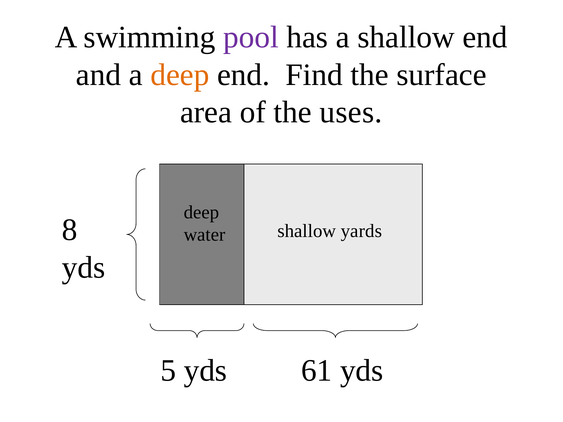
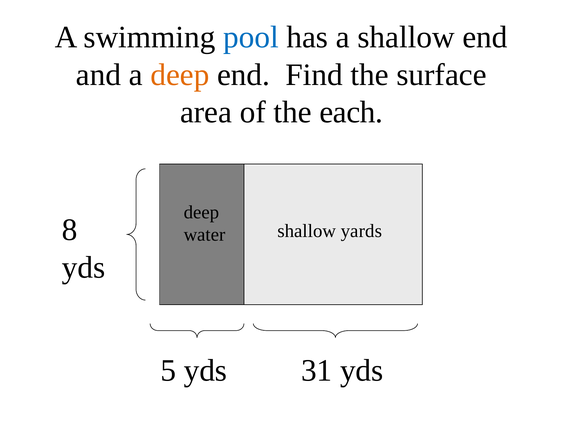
pool colour: purple -> blue
uses: uses -> each
61: 61 -> 31
